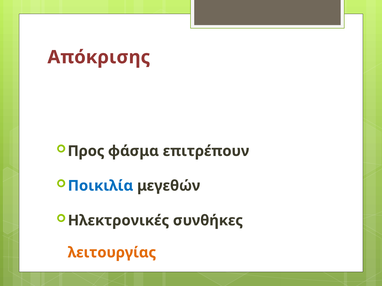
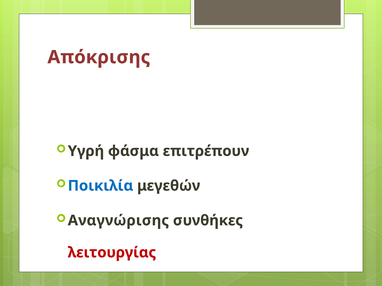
Προς: Προς -> Υγρή
Ηλεκτρονικές: Ηλεκτρονικές -> Αναγνώρισης
λειτουργίας colour: orange -> red
